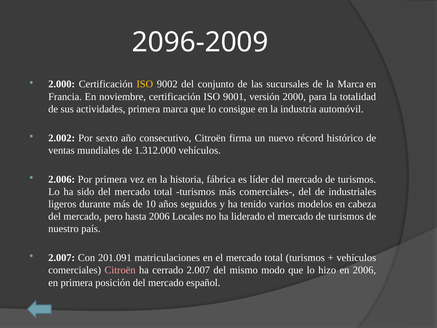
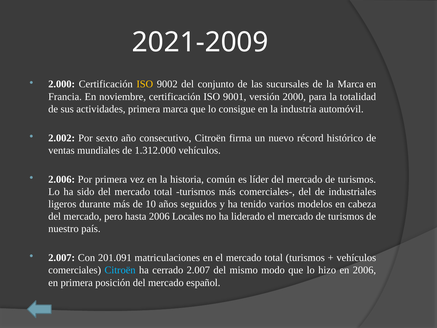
2096-2009: 2096-2009 -> 2021-2009
fábrica: fábrica -> común
Citroën at (120, 270) colour: pink -> light blue
